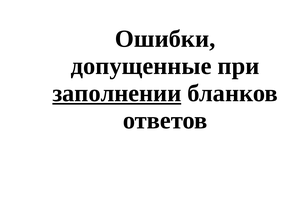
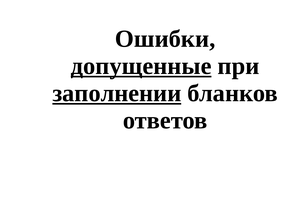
допущенные underline: none -> present
